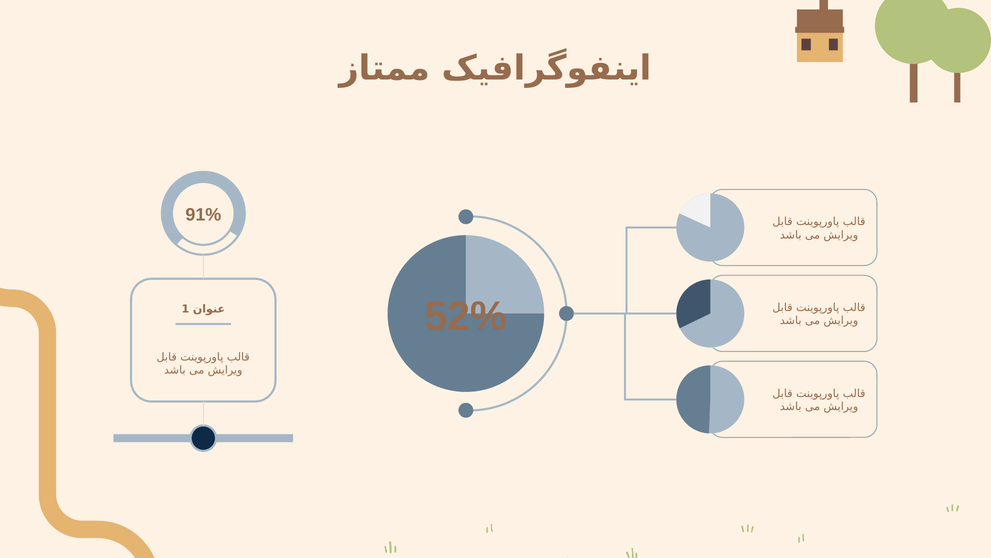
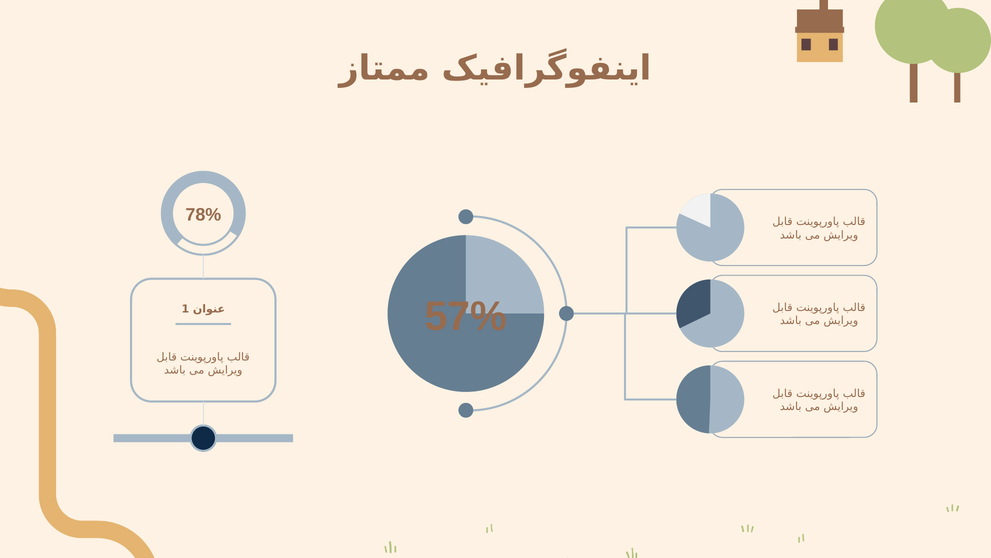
91%: 91% -> 78%
52%: 52% -> 57%
